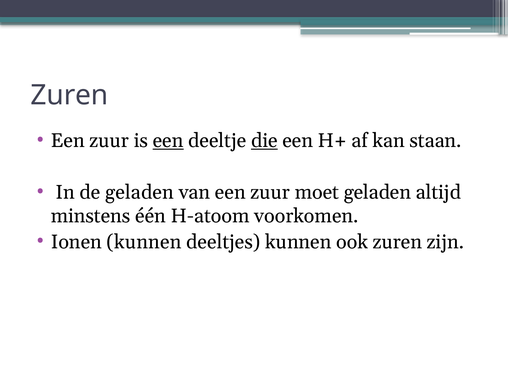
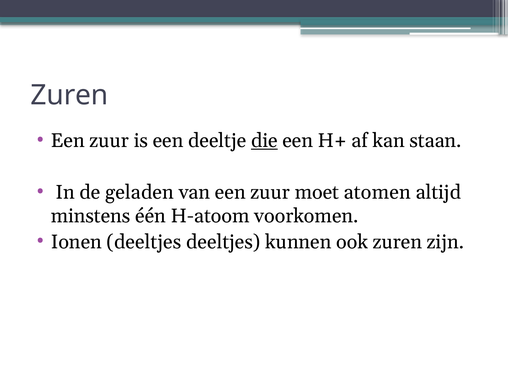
een at (168, 141) underline: present -> none
moet geladen: geladen -> atomen
Ionen kunnen: kunnen -> deeltjes
